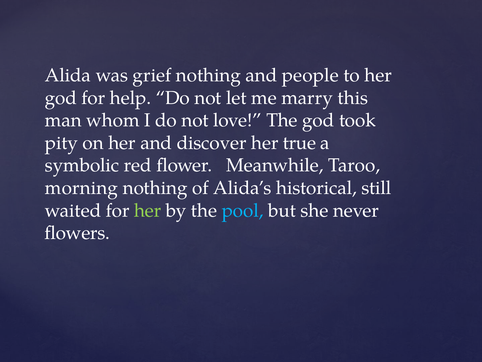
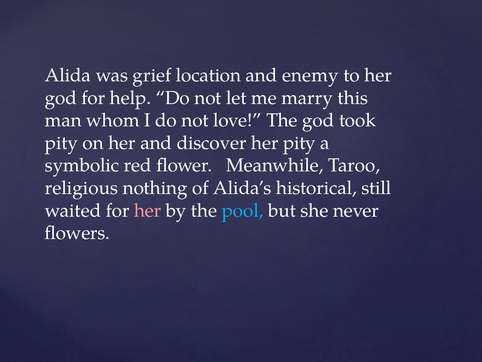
grief nothing: nothing -> location
people: people -> enemy
her true: true -> pity
morning: morning -> religious
her at (148, 210) colour: light green -> pink
